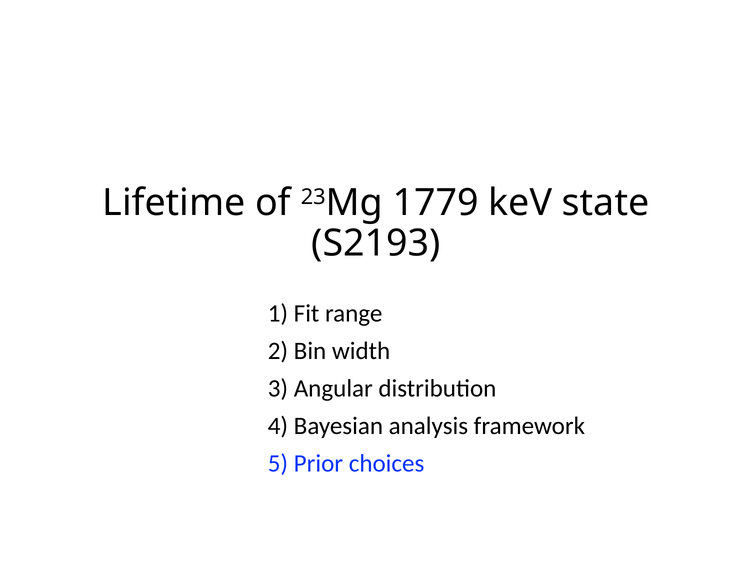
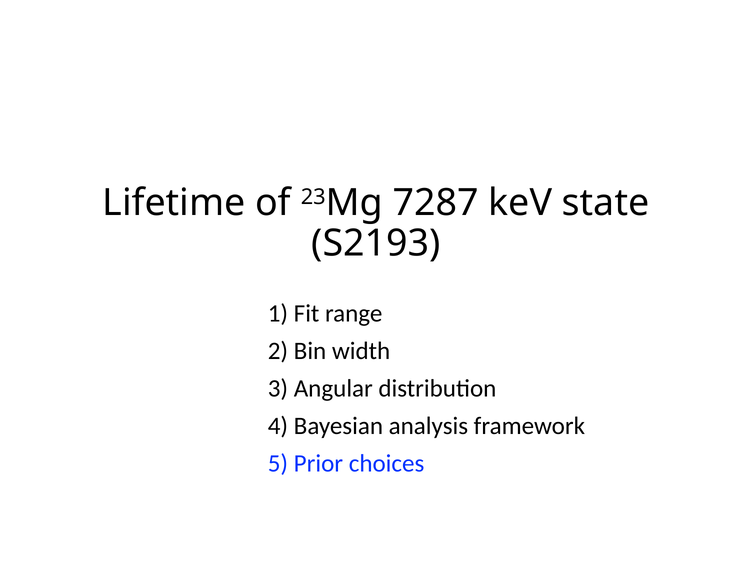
1779: 1779 -> 7287
